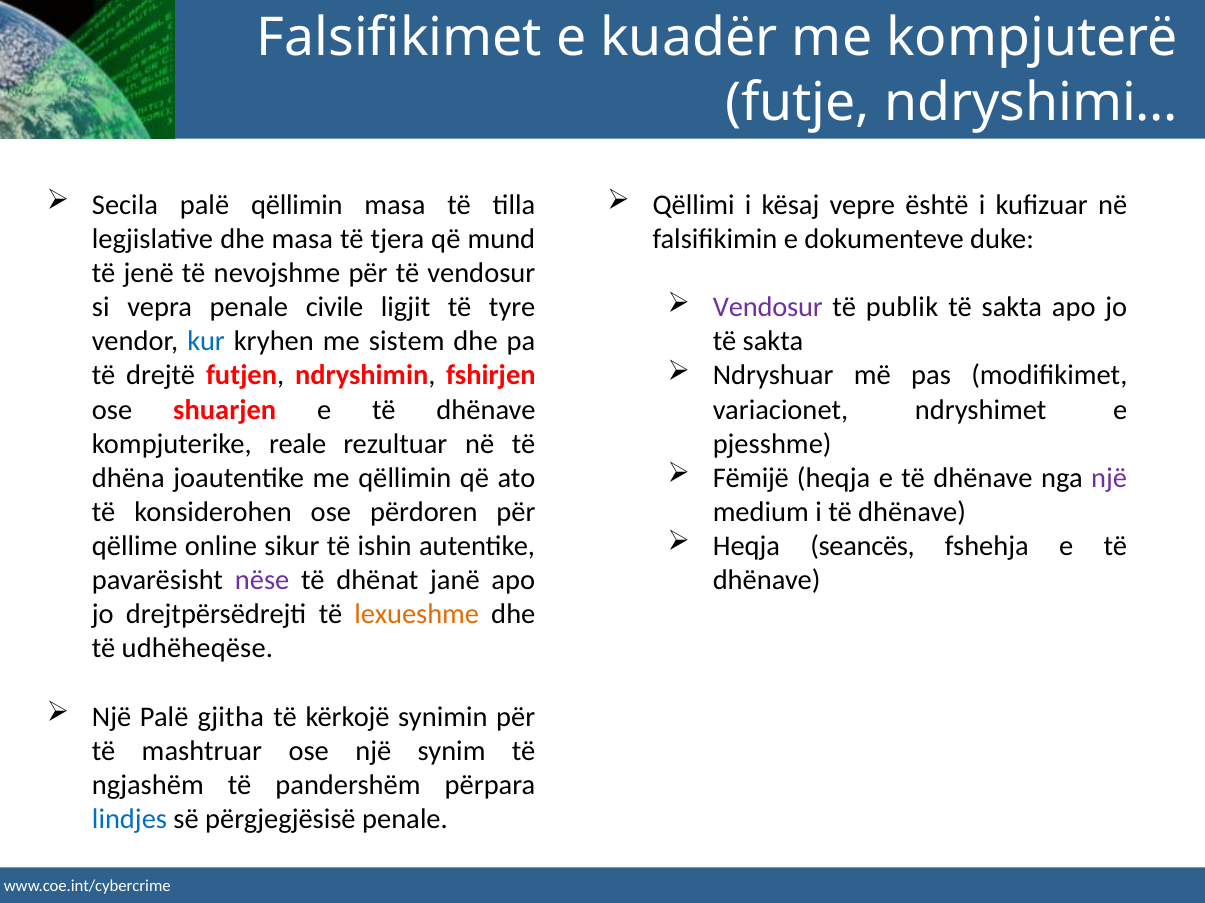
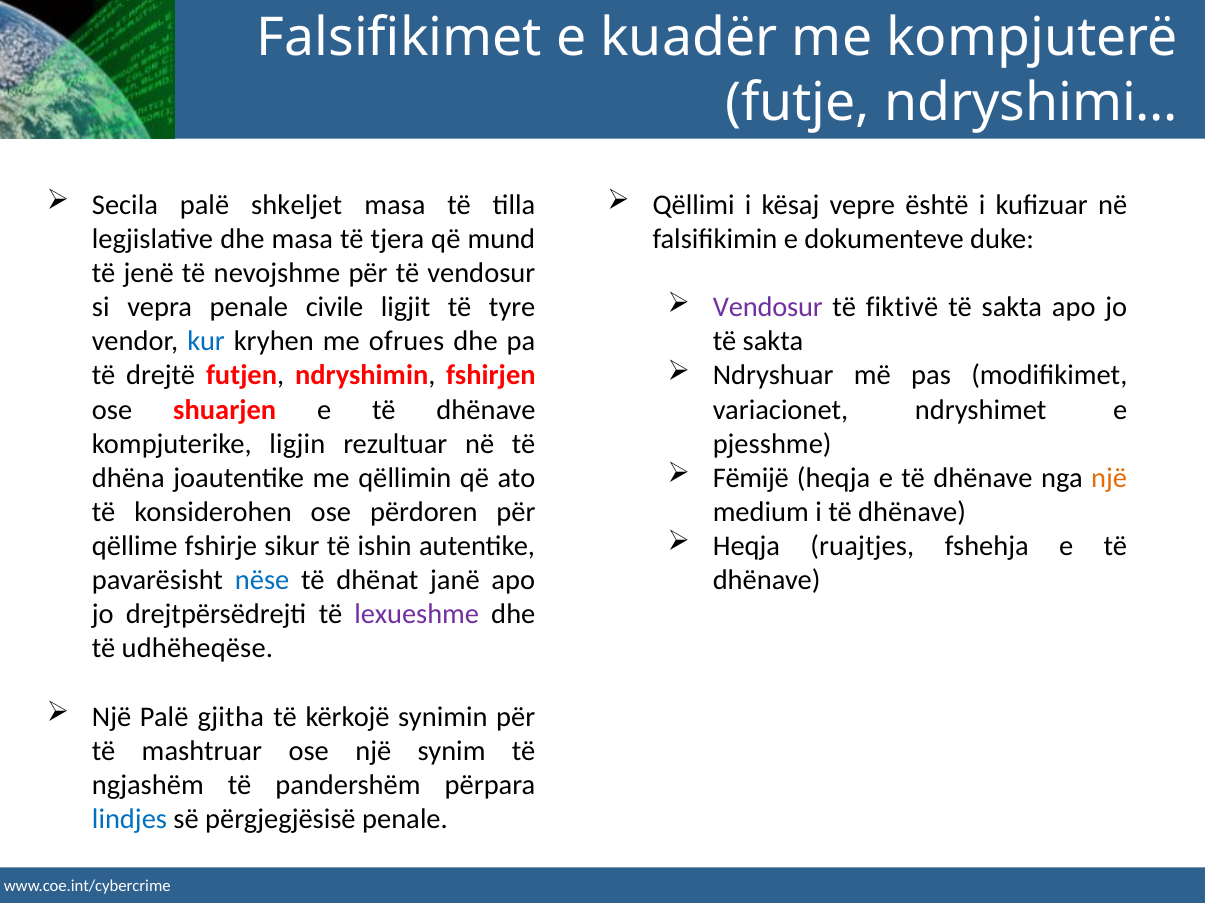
palë qëllimin: qëllimin -> shkeljet
publik: publik -> fiktivë
sistem: sistem -> ofrues
reale: reale -> ligjin
një at (1109, 478) colour: purple -> orange
seancës: seancës -> ruajtjes
online: online -> fshirje
nëse colour: purple -> blue
lexueshme colour: orange -> purple
